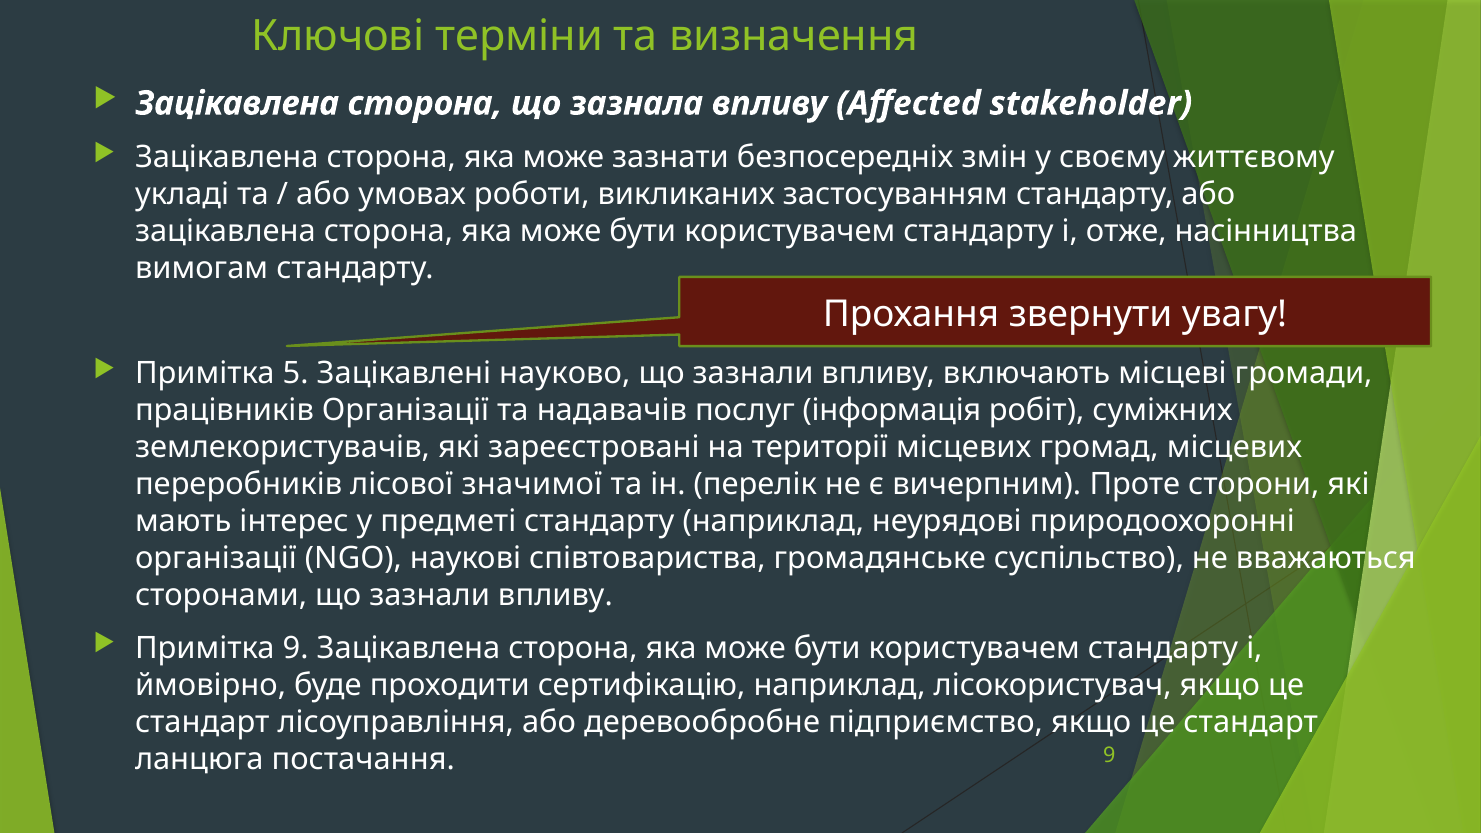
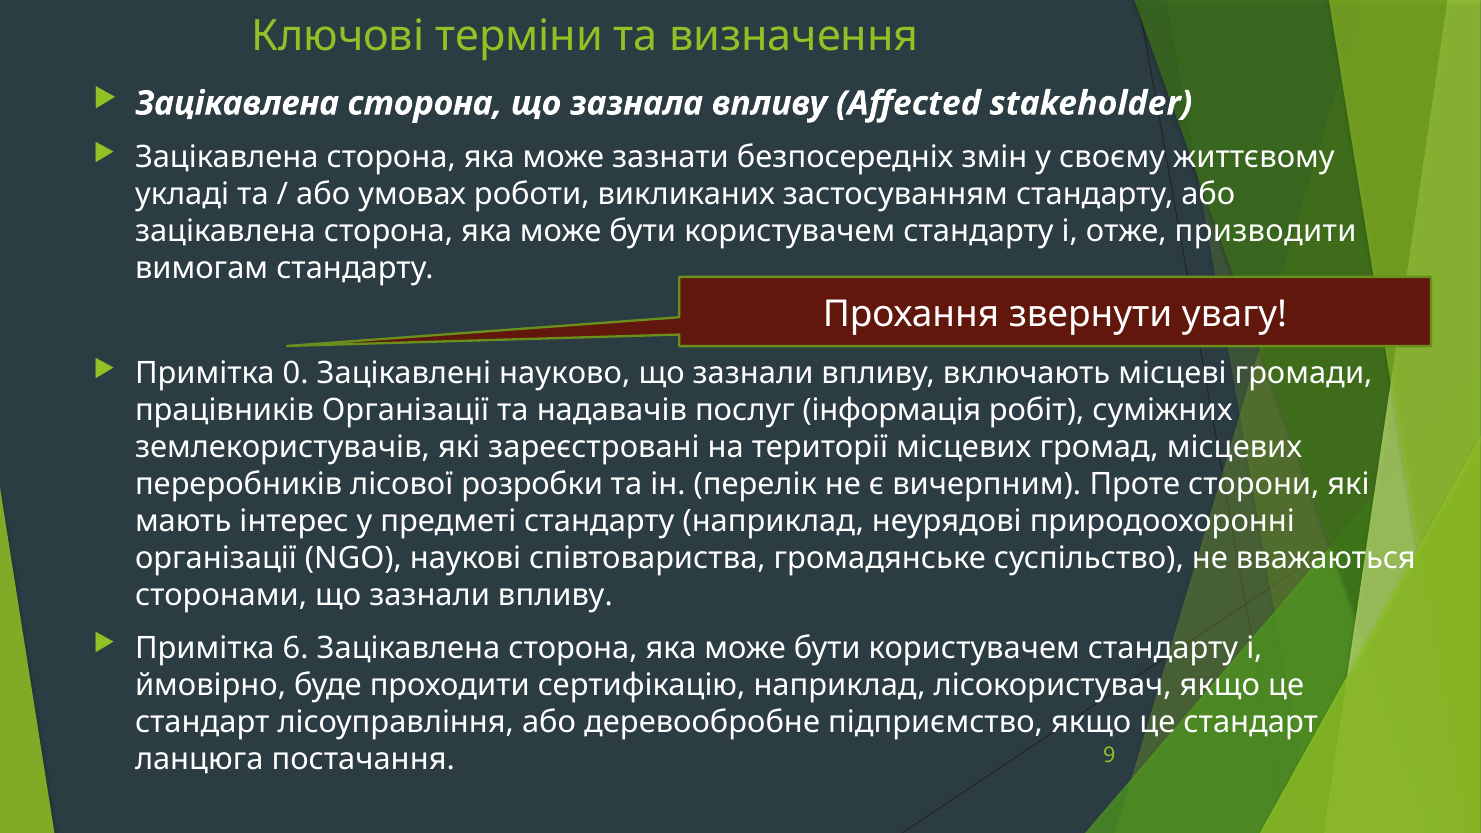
насінництва: насінництва -> призводити
5: 5 -> 0
значимої: значимої -> розробки
Примітка 9: 9 -> 6
